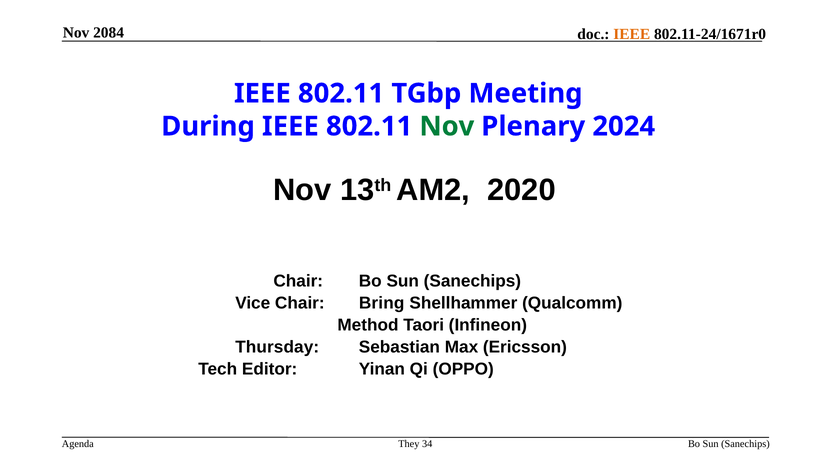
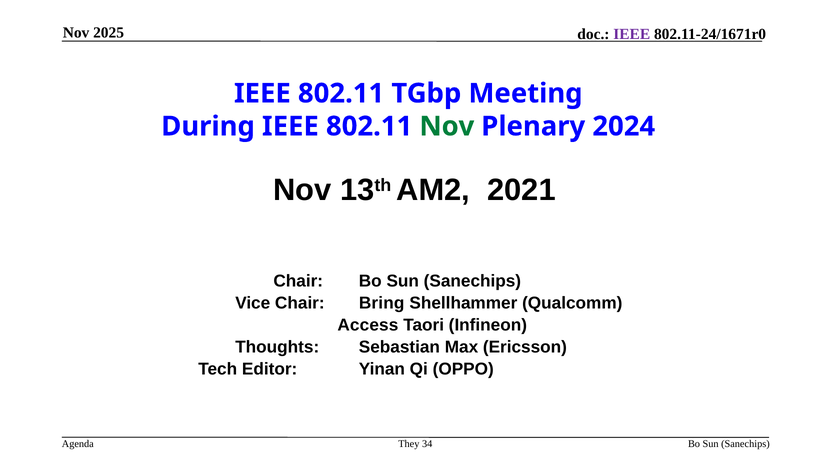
2084: 2084 -> 2025
IEEE at (632, 34) colour: orange -> purple
2020: 2020 -> 2021
Method: Method -> Access
Thursday: Thursday -> Thoughts
